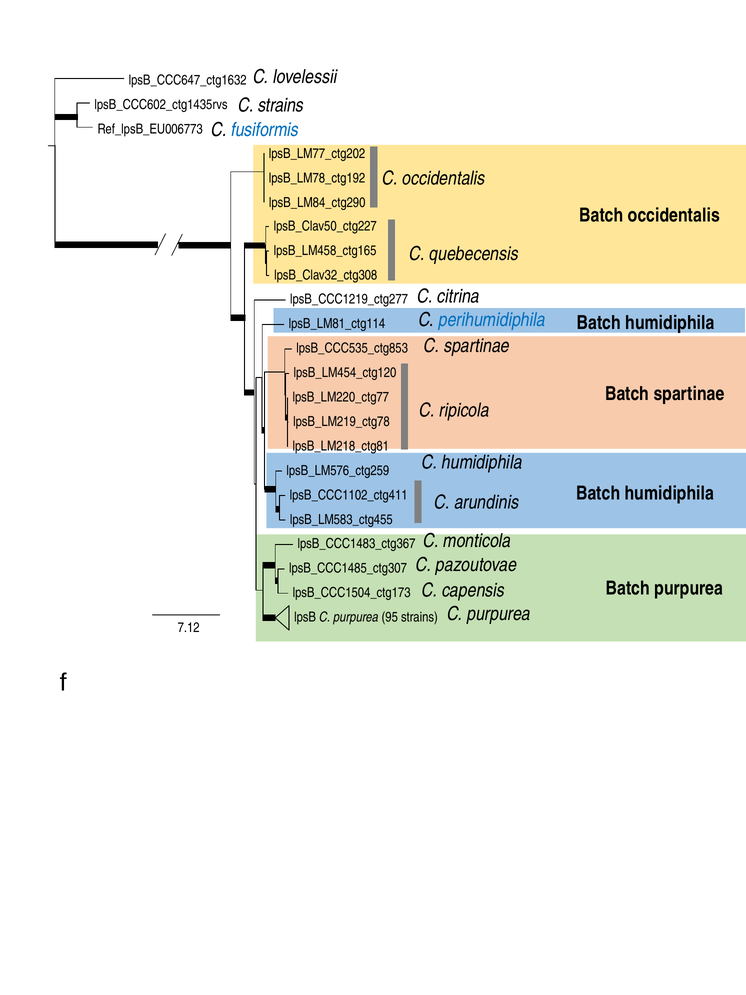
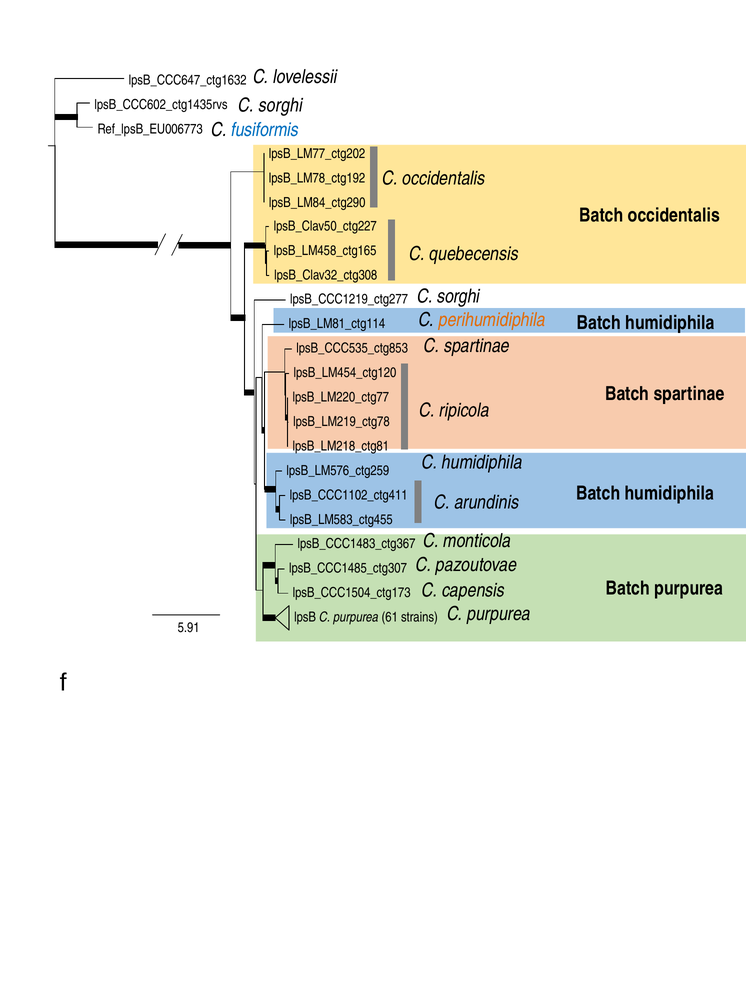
strains at (281, 105): strains -> sorghi
citrina at (459, 296): citrina -> sorghi
perihumidiphila colour: blue -> orange
95: 95 -> 61
7.12: 7.12 -> 5.91
